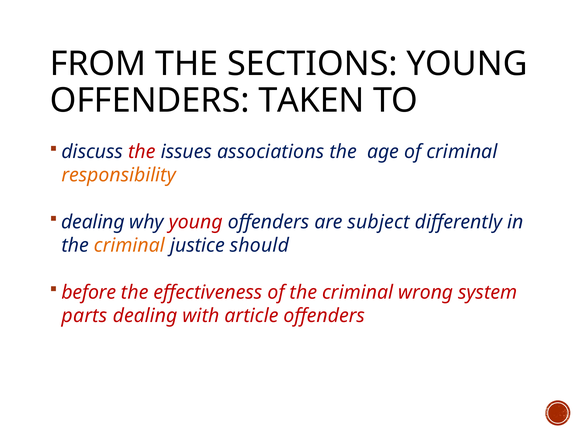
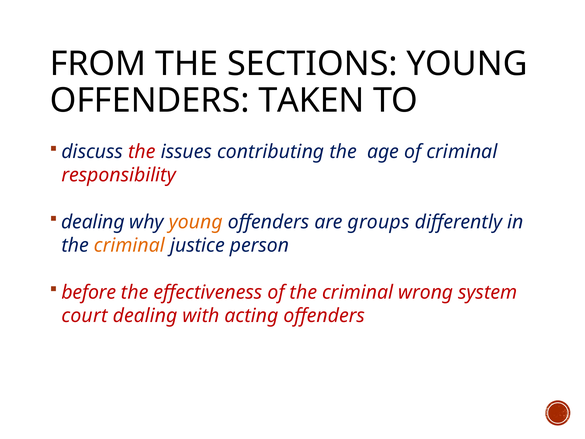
associations: associations -> contributing
responsibility colour: orange -> red
young at (196, 222) colour: red -> orange
subject: subject -> groups
should: should -> person
parts: parts -> court
article: article -> acting
